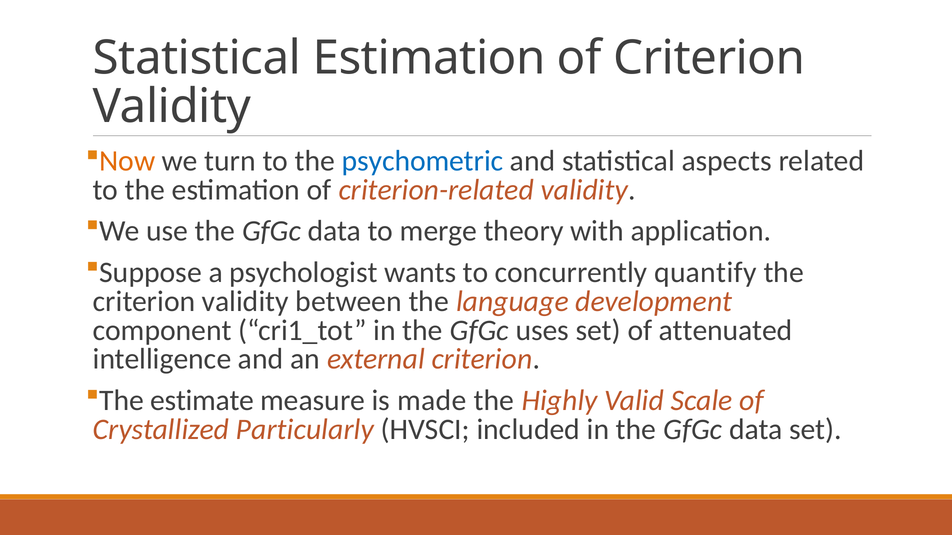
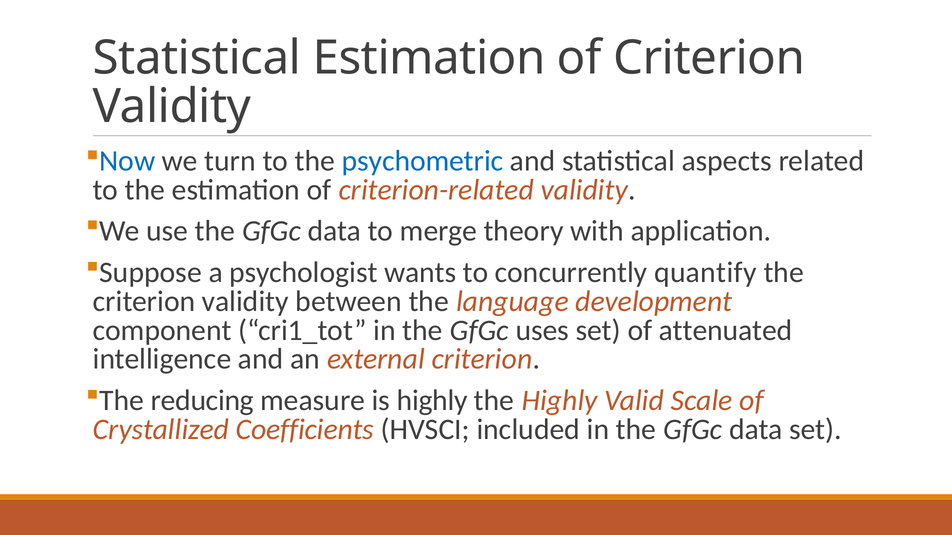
Now colour: orange -> blue
estimate: estimate -> reducing
is made: made -> highly
Particularly: Particularly -> Coefficients
